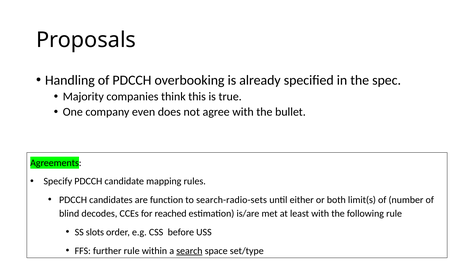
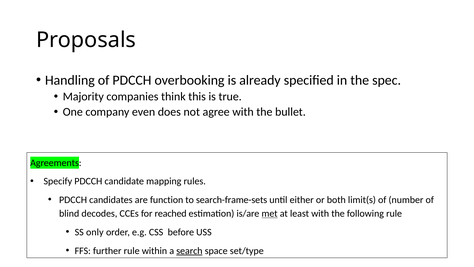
search-radio-sets: search-radio-sets -> search-frame-sets
met underline: none -> present
slots: slots -> only
